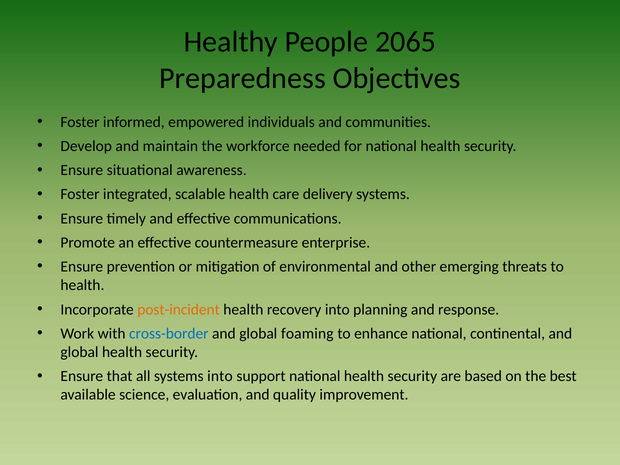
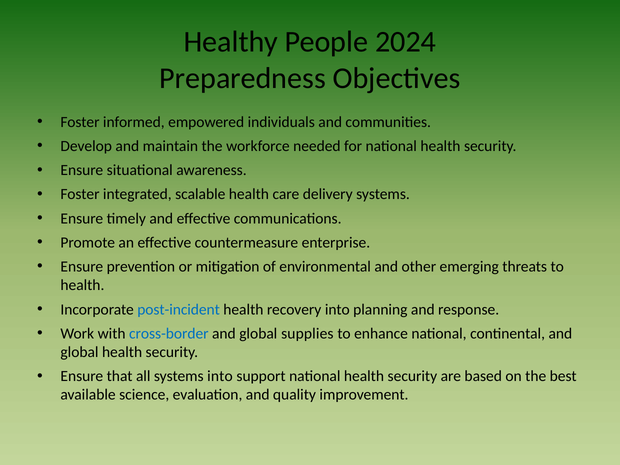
2065: 2065 -> 2024
post-incident colour: orange -> blue
foaming: foaming -> supplies
